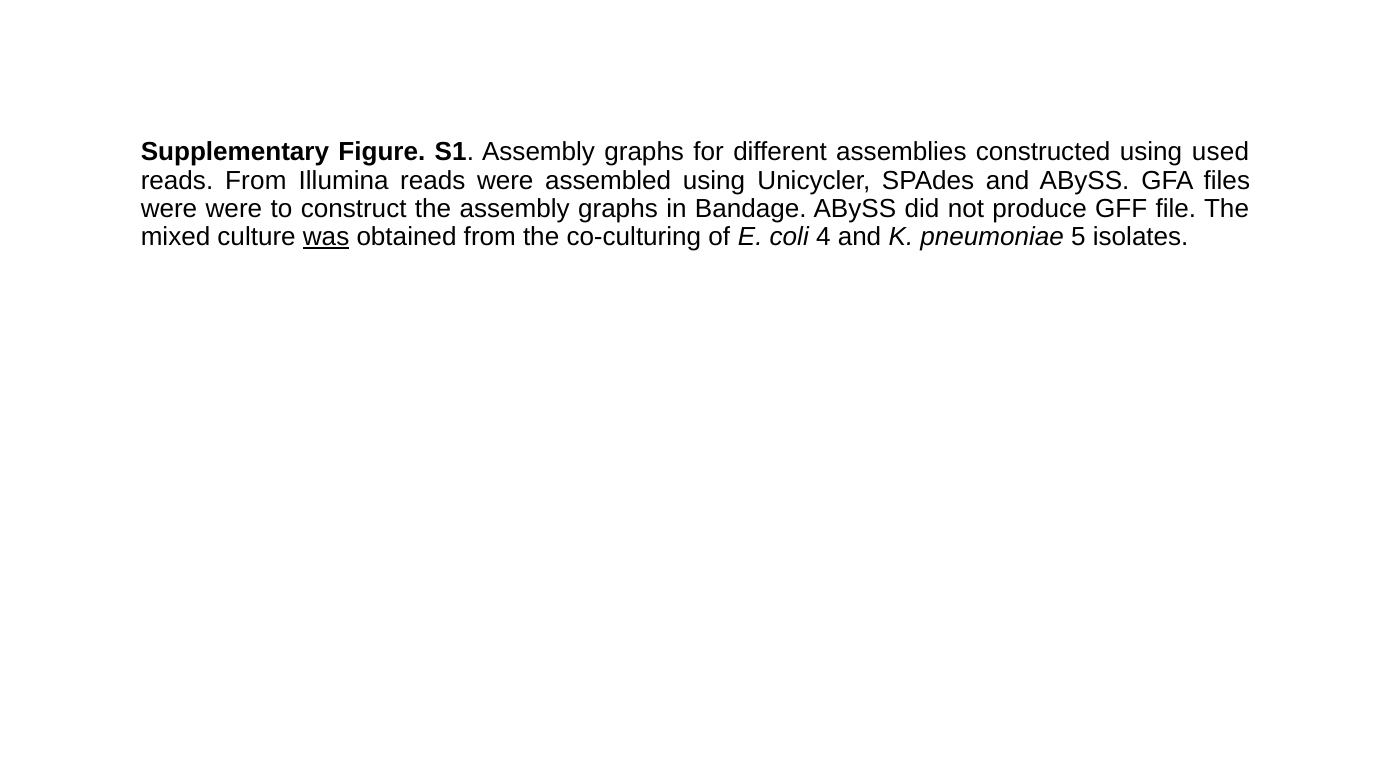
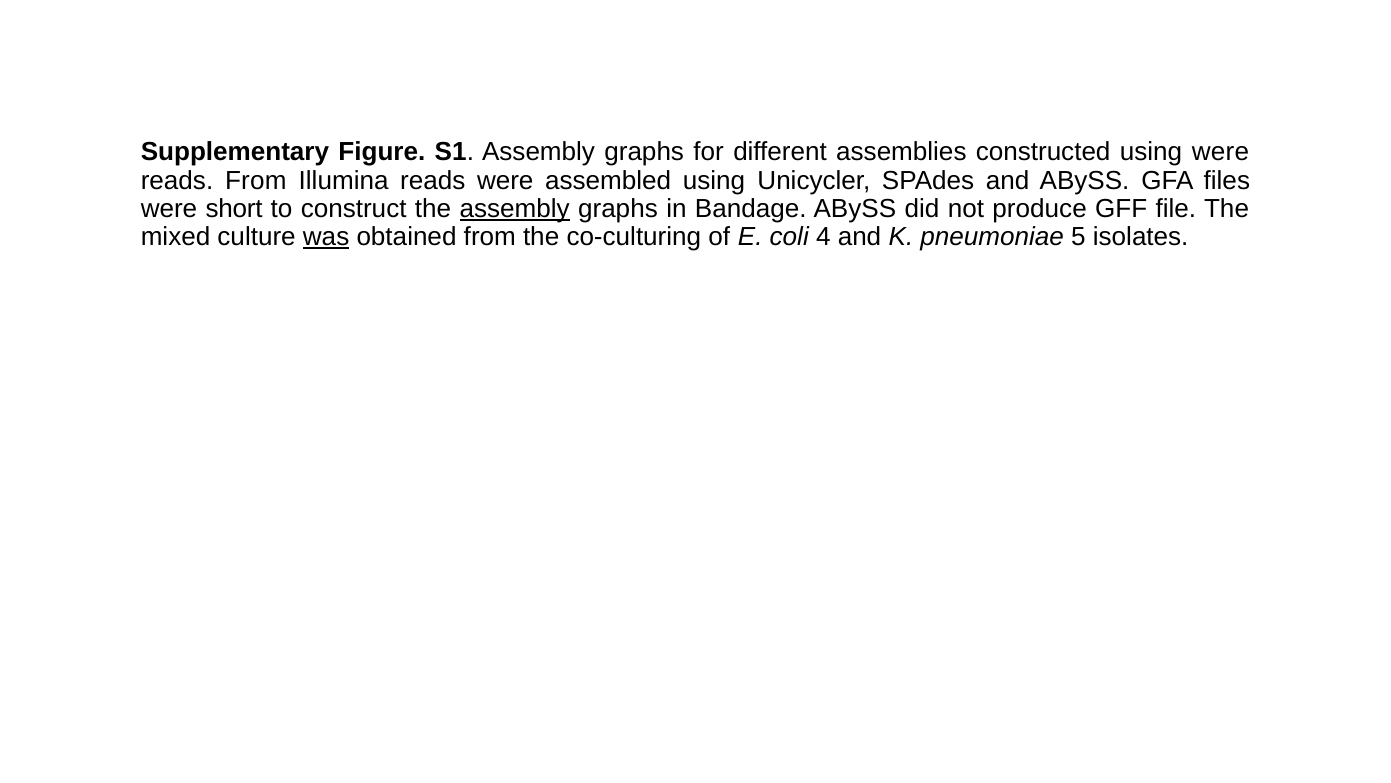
using used: used -> were
were were: were -> short
assembly at (515, 208) underline: none -> present
